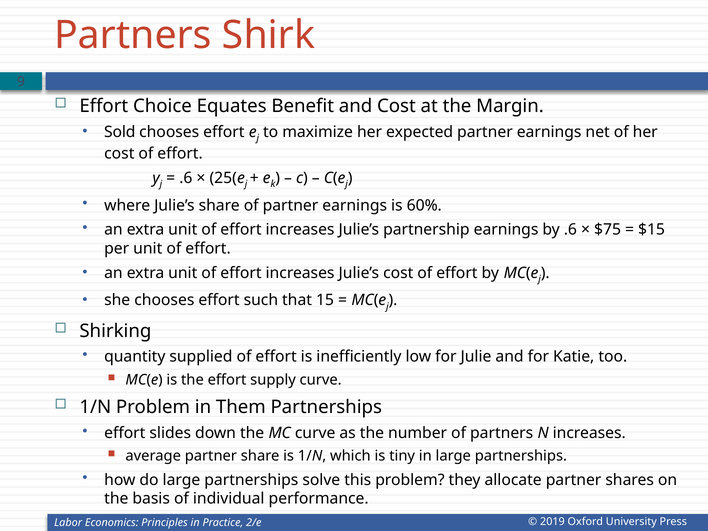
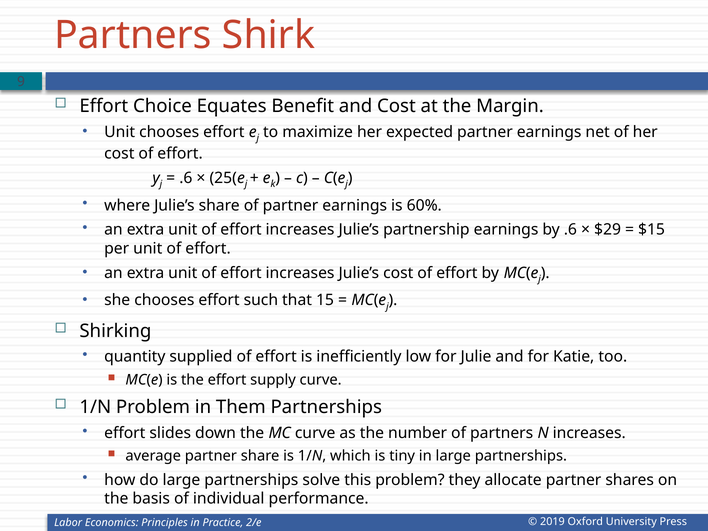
Sold at (120, 132): Sold -> Unit
$75: $75 -> $29
